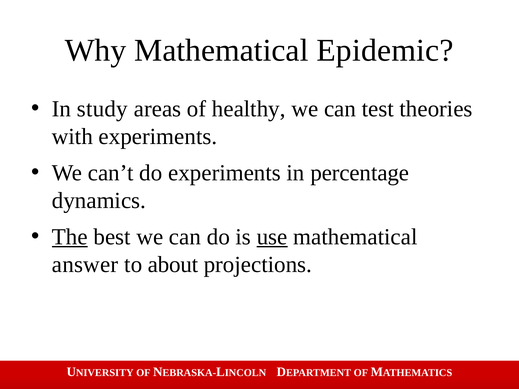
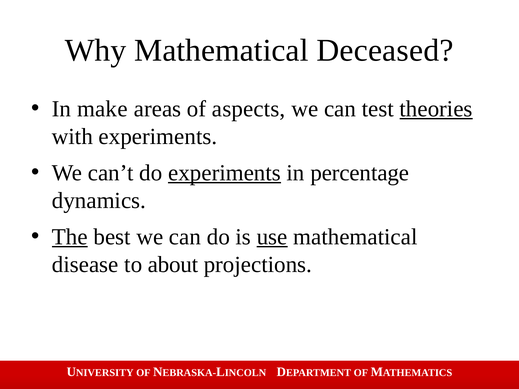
Epidemic: Epidemic -> Deceased
study: study -> make
healthy: healthy -> aspects
theories underline: none -> present
experiments at (224, 173) underline: none -> present
answer: answer -> disease
